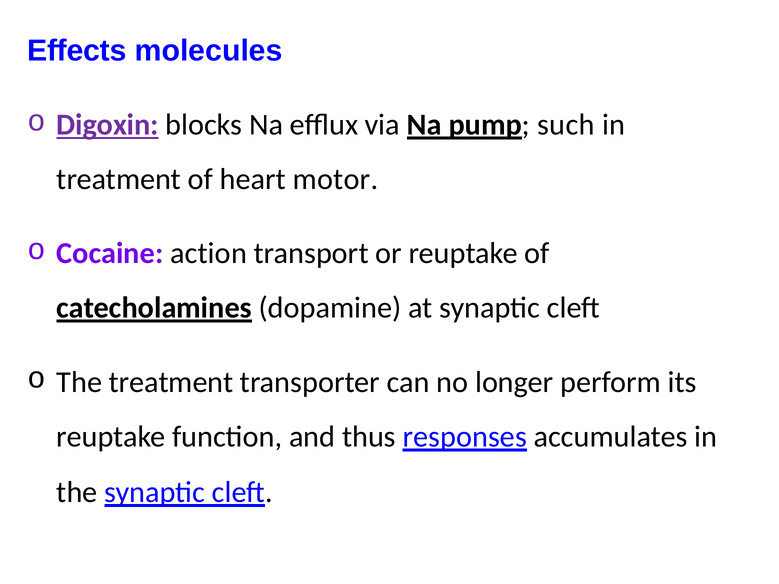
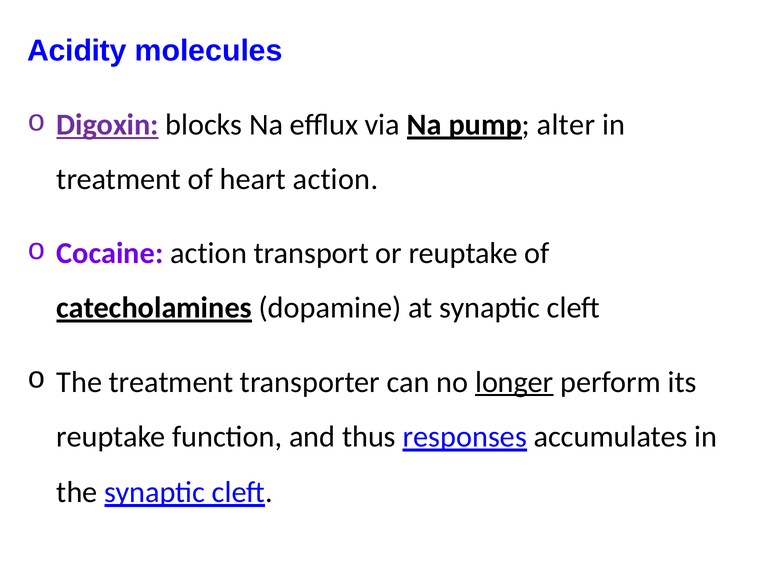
Effects: Effects -> Acidity
such: such -> alter
heart motor: motor -> action
longer underline: none -> present
